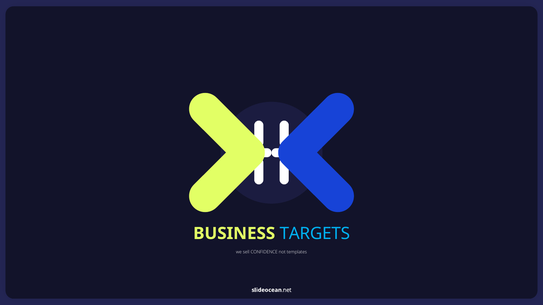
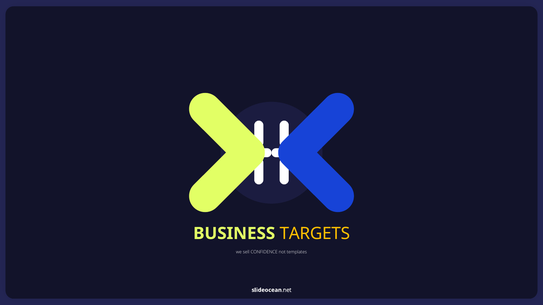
TARGETS colour: light blue -> yellow
